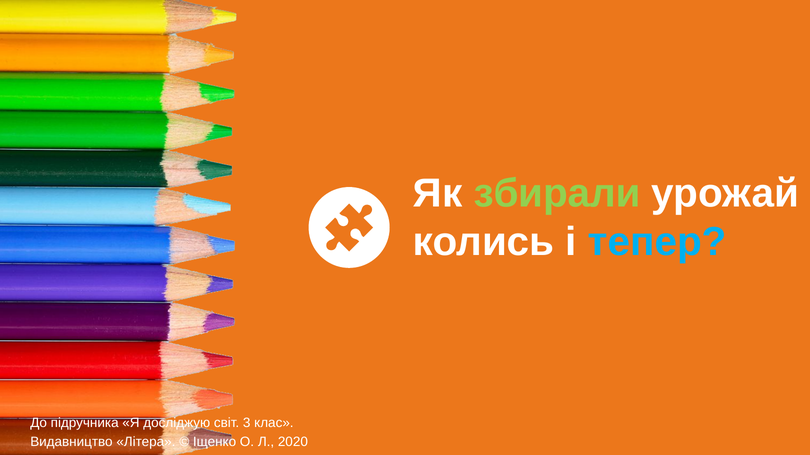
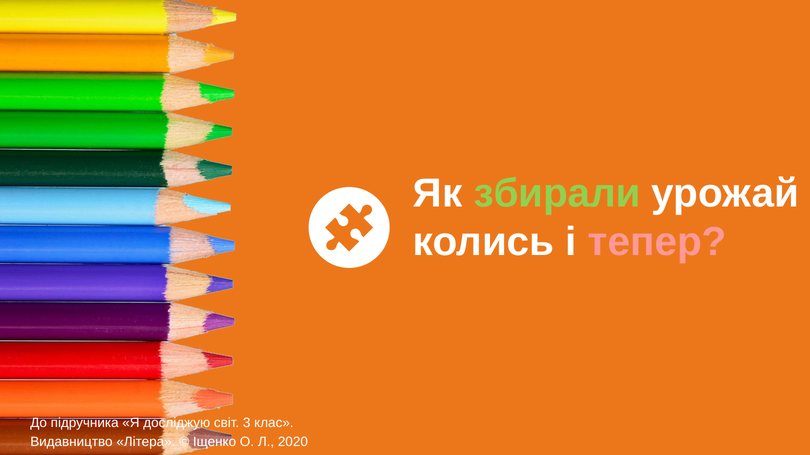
тепер colour: light blue -> pink
